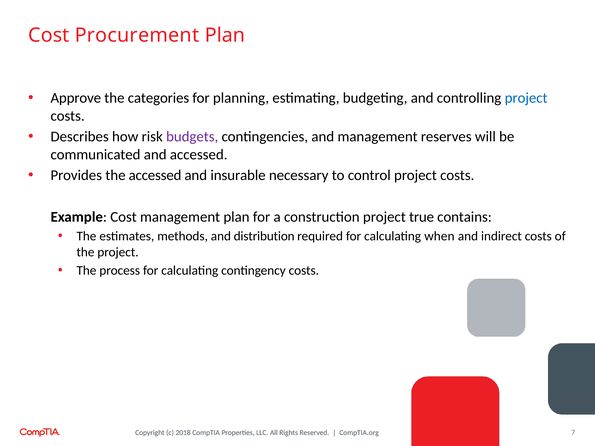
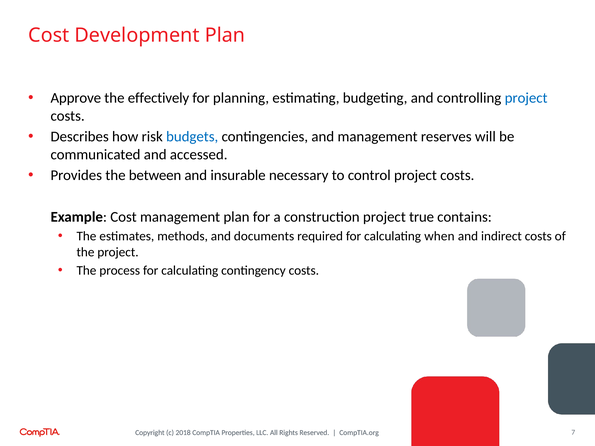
Procurement: Procurement -> Development
categories: categories -> effectively
budgets colour: purple -> blue
the accessed: accessed -> between
distribution: distribution -> documents
